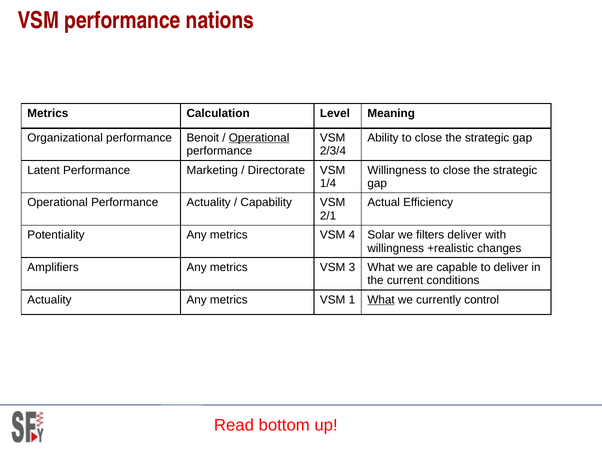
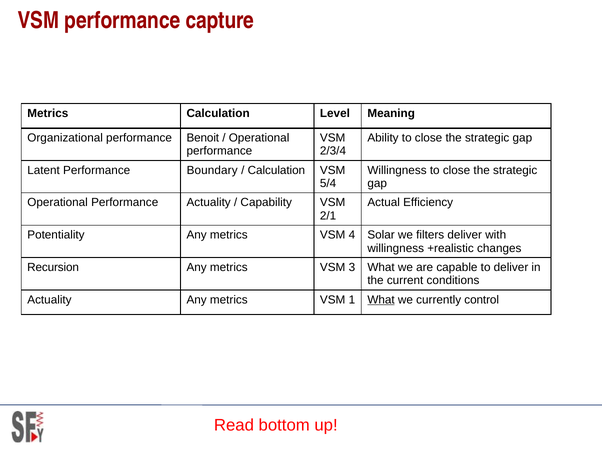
nations: nations -> capture
Operational at (259, 138) underline: present -> none
Marketing: Marketing -> Boundary
Directorate at (276, 170): Directorate -> Calculation
1/4: 1/4 -> 5/4
Amplifiers: Amplifiers -> Recursion
